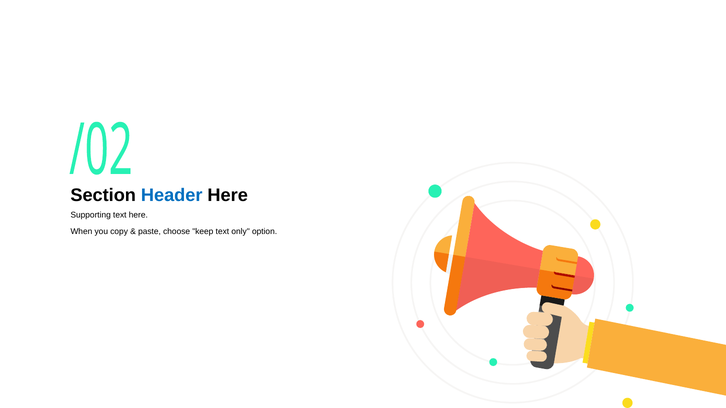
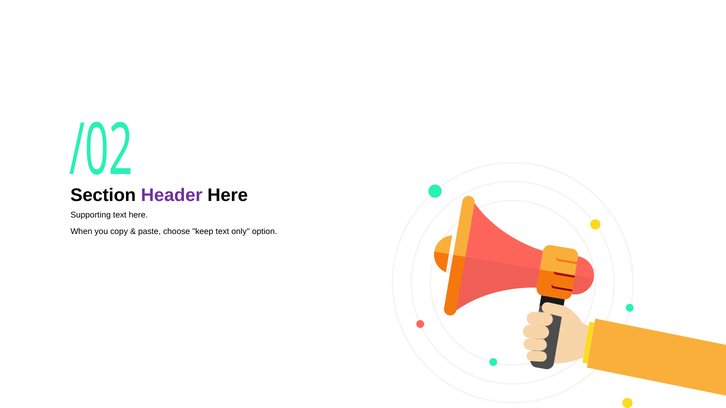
Header colour: blue -> purple
